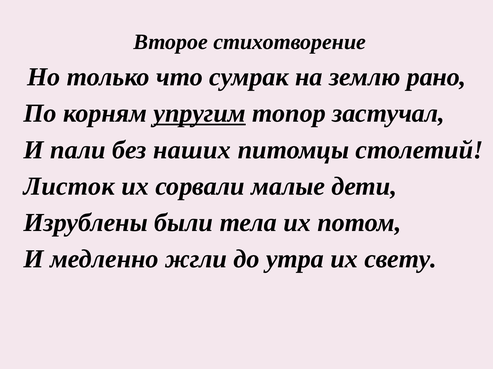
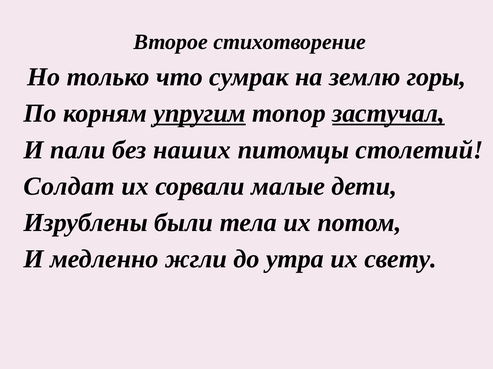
рано: рано -> горы
застучал underline: none -> present
Листок: Листок -> Солдат
